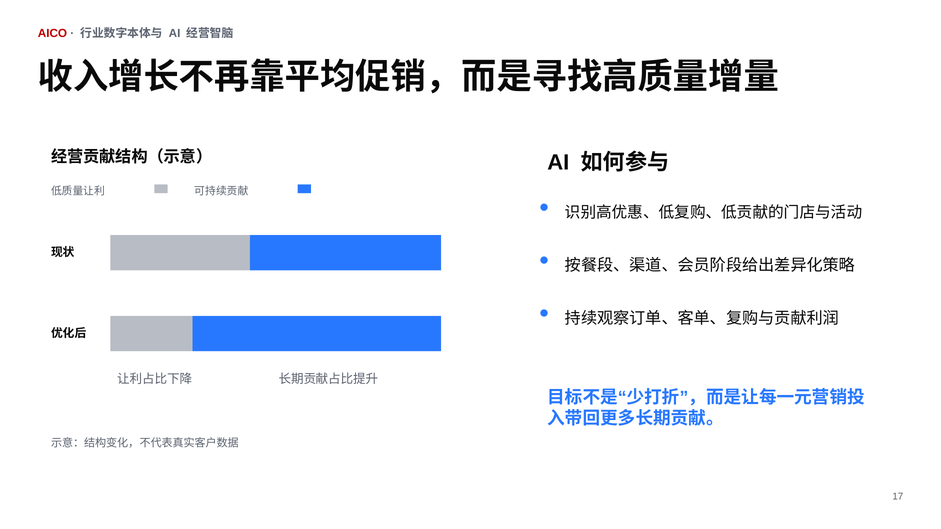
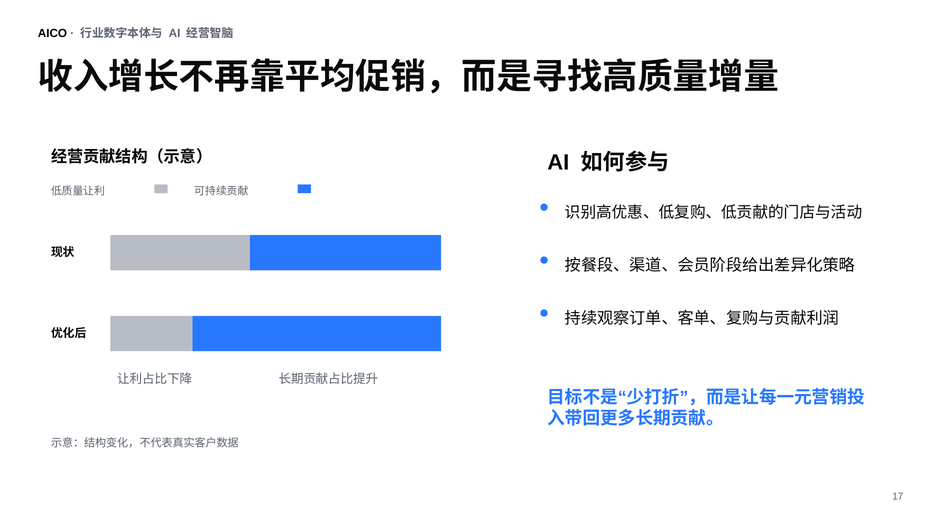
AICO colour: red -> black
